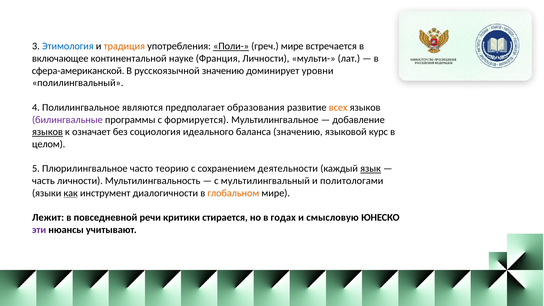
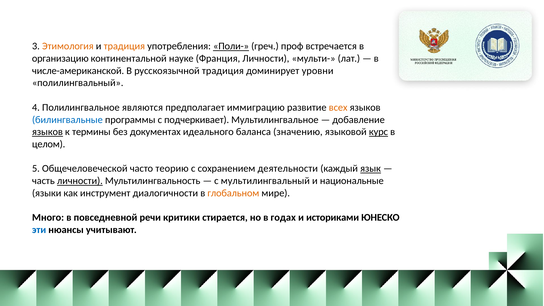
Этимология colour: blue -> orange
греч мире: мире -> проф
включающее: включающее -> организацию
сфера-американской: сфера-американской -> числе-американской
русскоязычной значению: значению -> традиция
образования: образования -> иммиграцию
билингвальные colour: purple -> blue
формируется: формируется -> подчеркивает
означает: означает -> термины
социология: социология -> документах
курс underline: none -> present
Плюрилингвальное: Плюрилингвальное -> Общечеловеческой
личности at (80, 181) underline: none -> present
политологами: политологами -> национальные
как underline: present -> none
Лежит: Лежит -> Много
смысловую: смысловую -> историками
эти colour: purple -> blue
